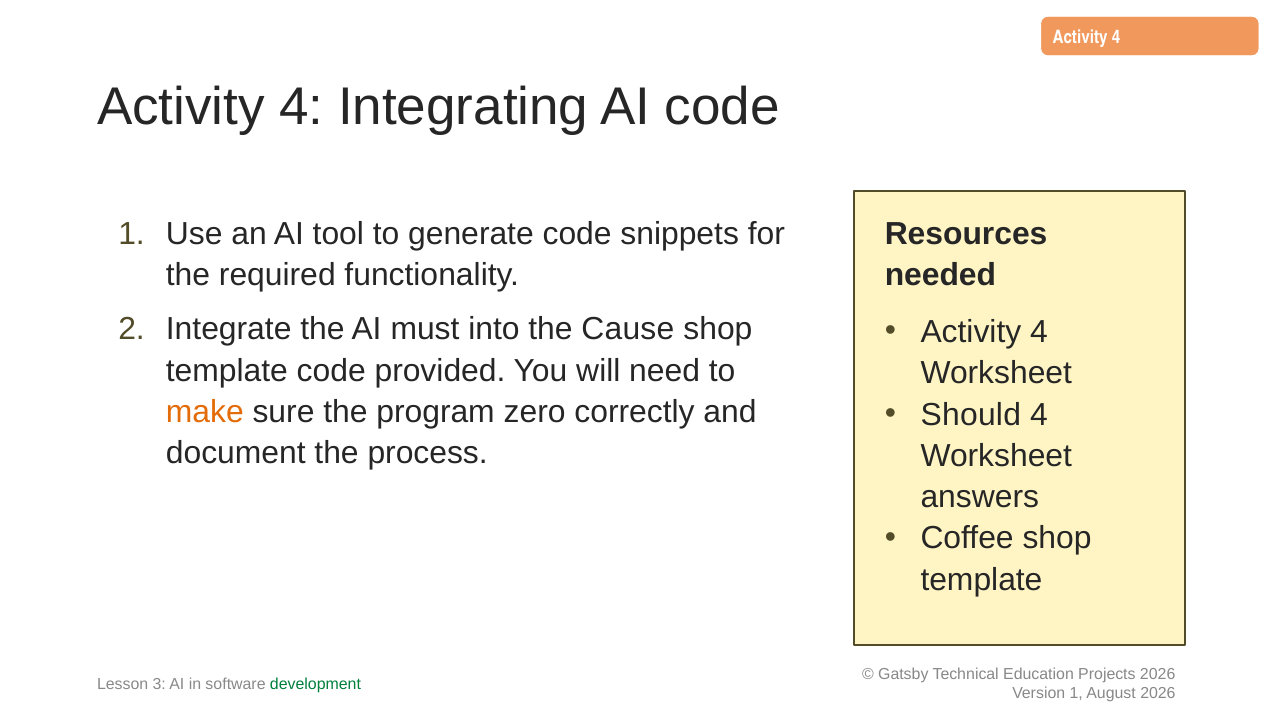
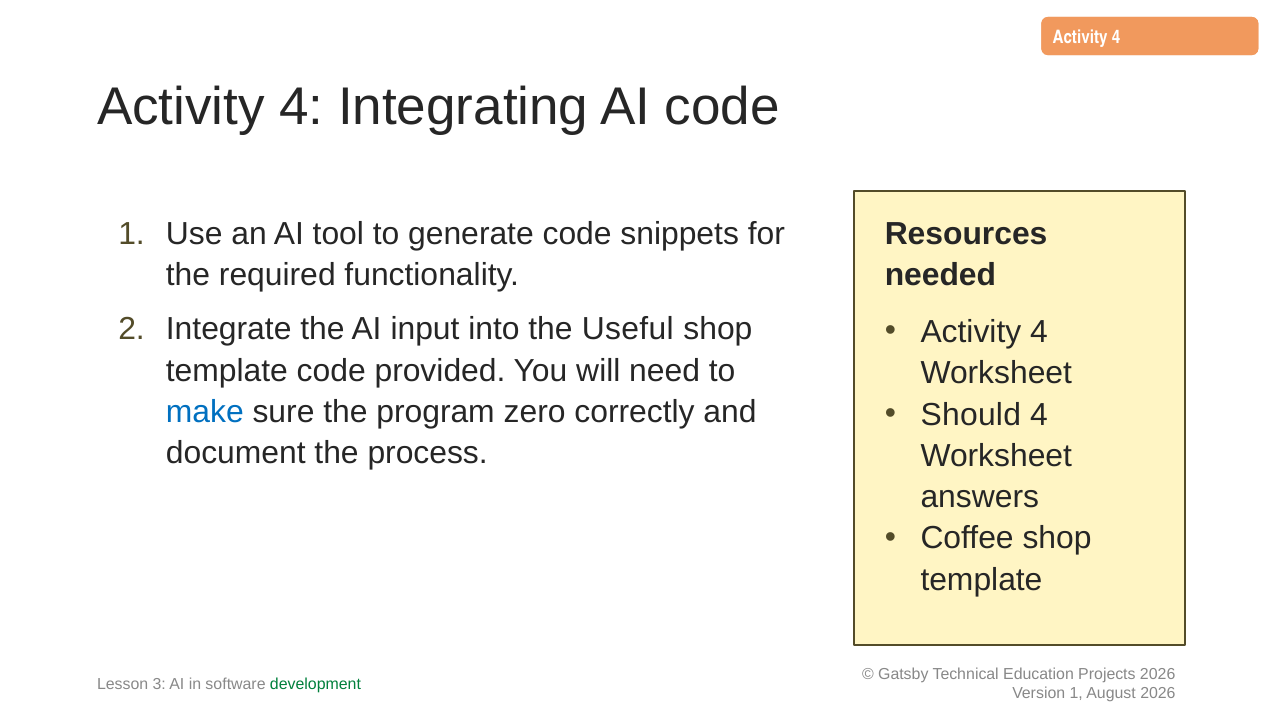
must: must -> input
Cause: Cause -> Useful
make colour: orange -> blue
